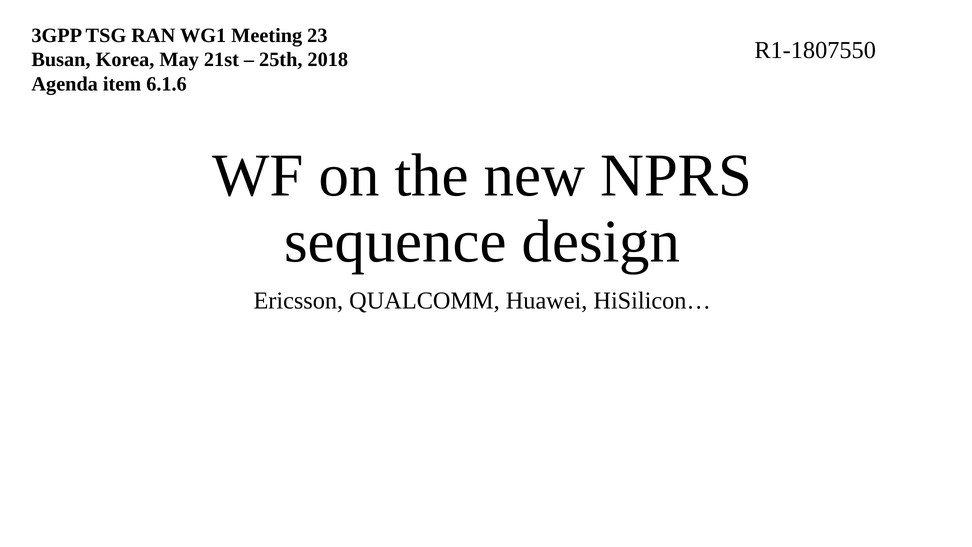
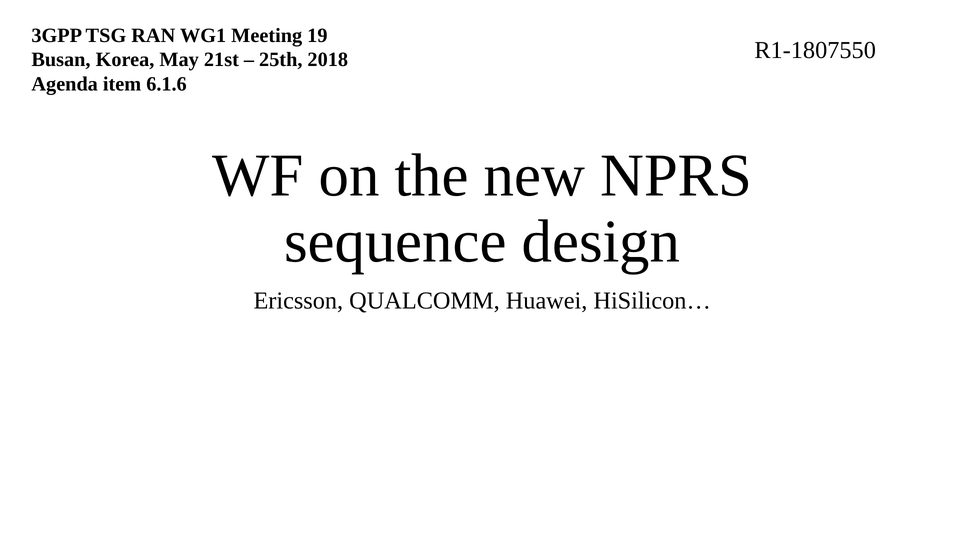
23: 23 -> 19
